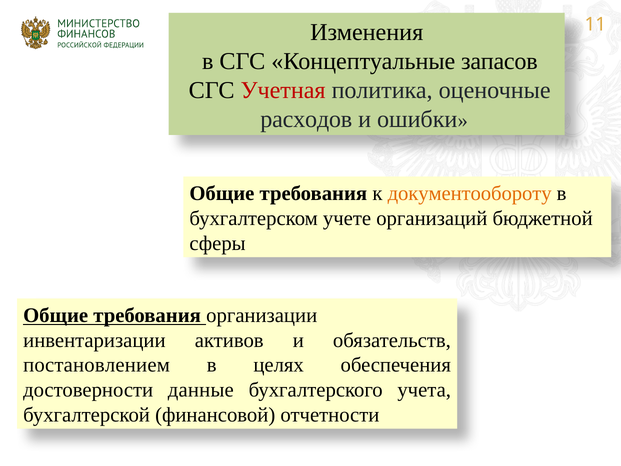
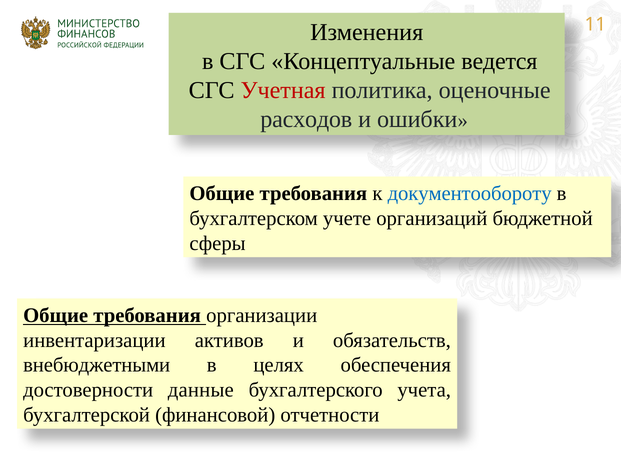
запасов: запасов -> ведется
документообороту colour: orange -> blue
постановлением: постановлением -> внебюджетными
